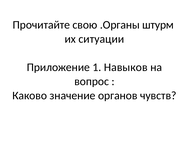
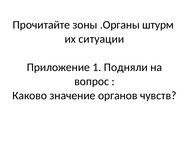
свою: свою -> зоны
Навыков: Навыков -> Подняли
